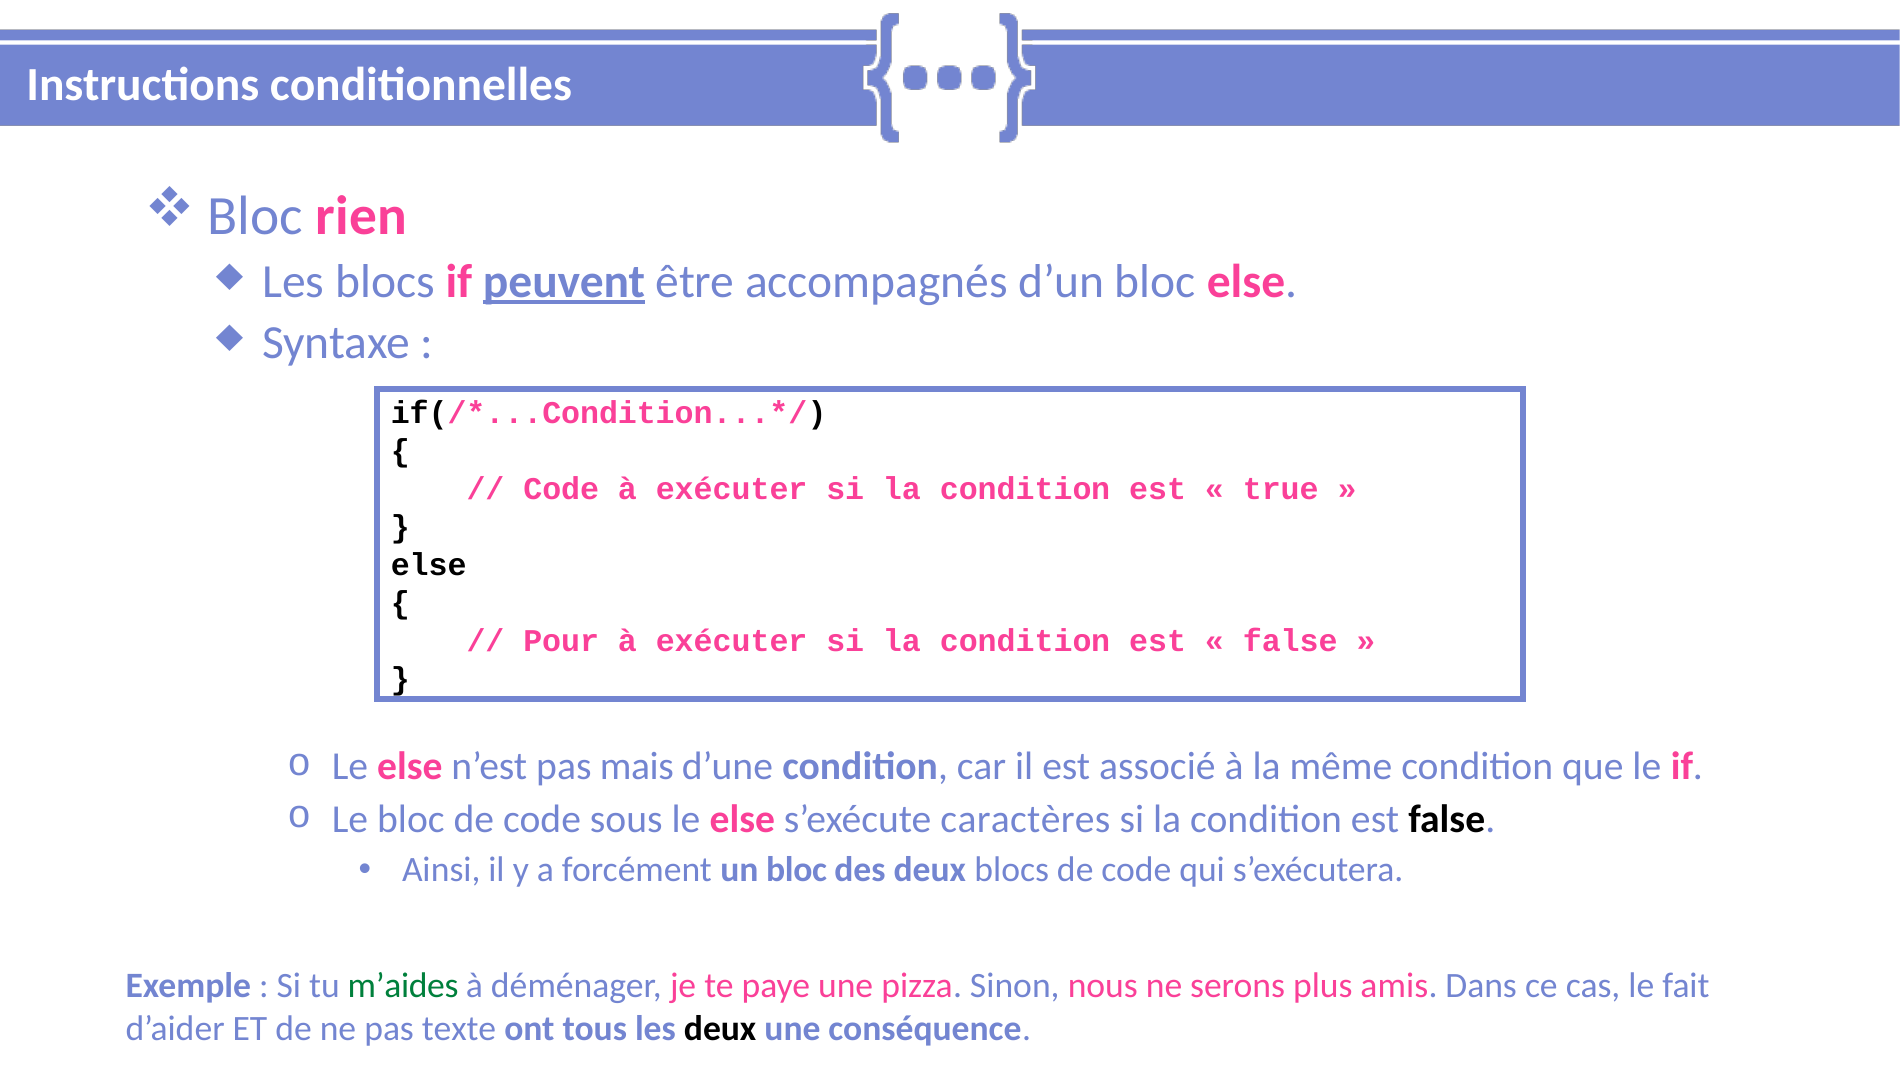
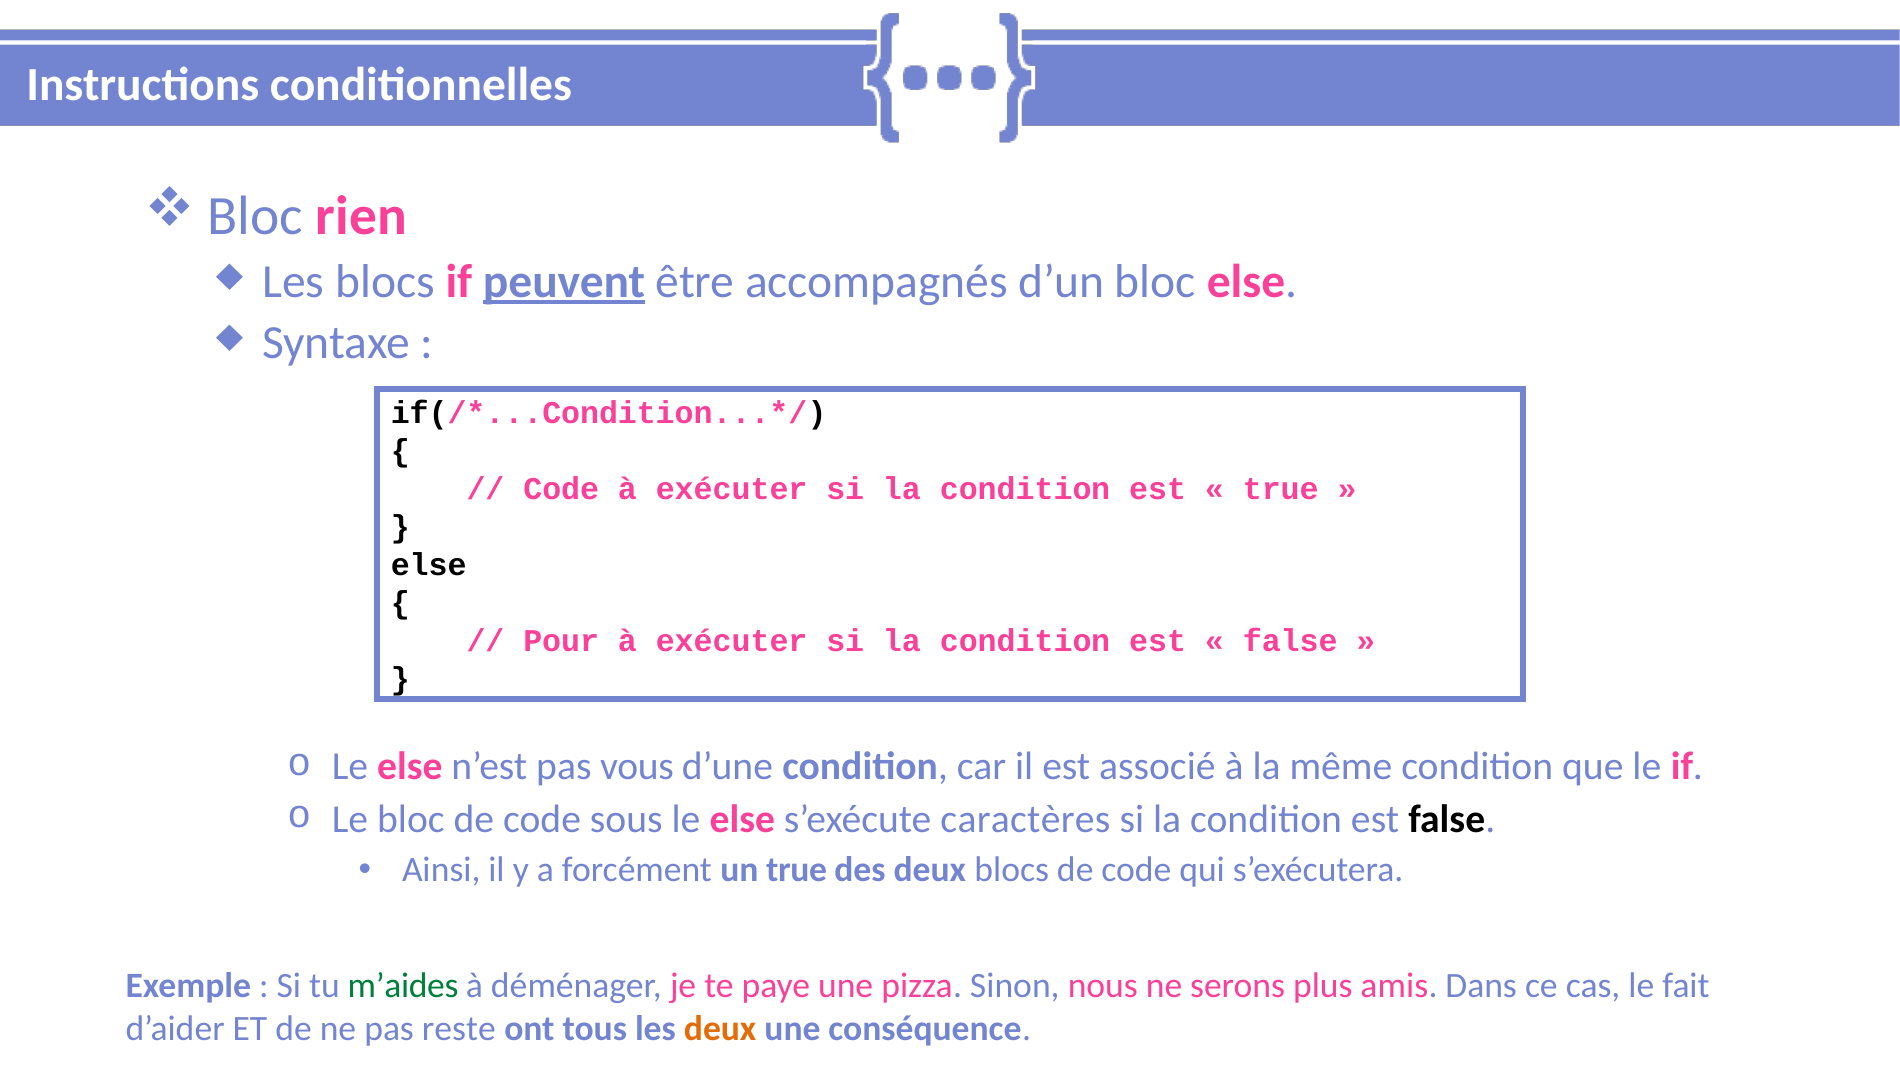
mais: mais -> vous
un bloc: bloc -> true
texte: texte -> reste
deux at (720, 1028) colour: black -> orange
